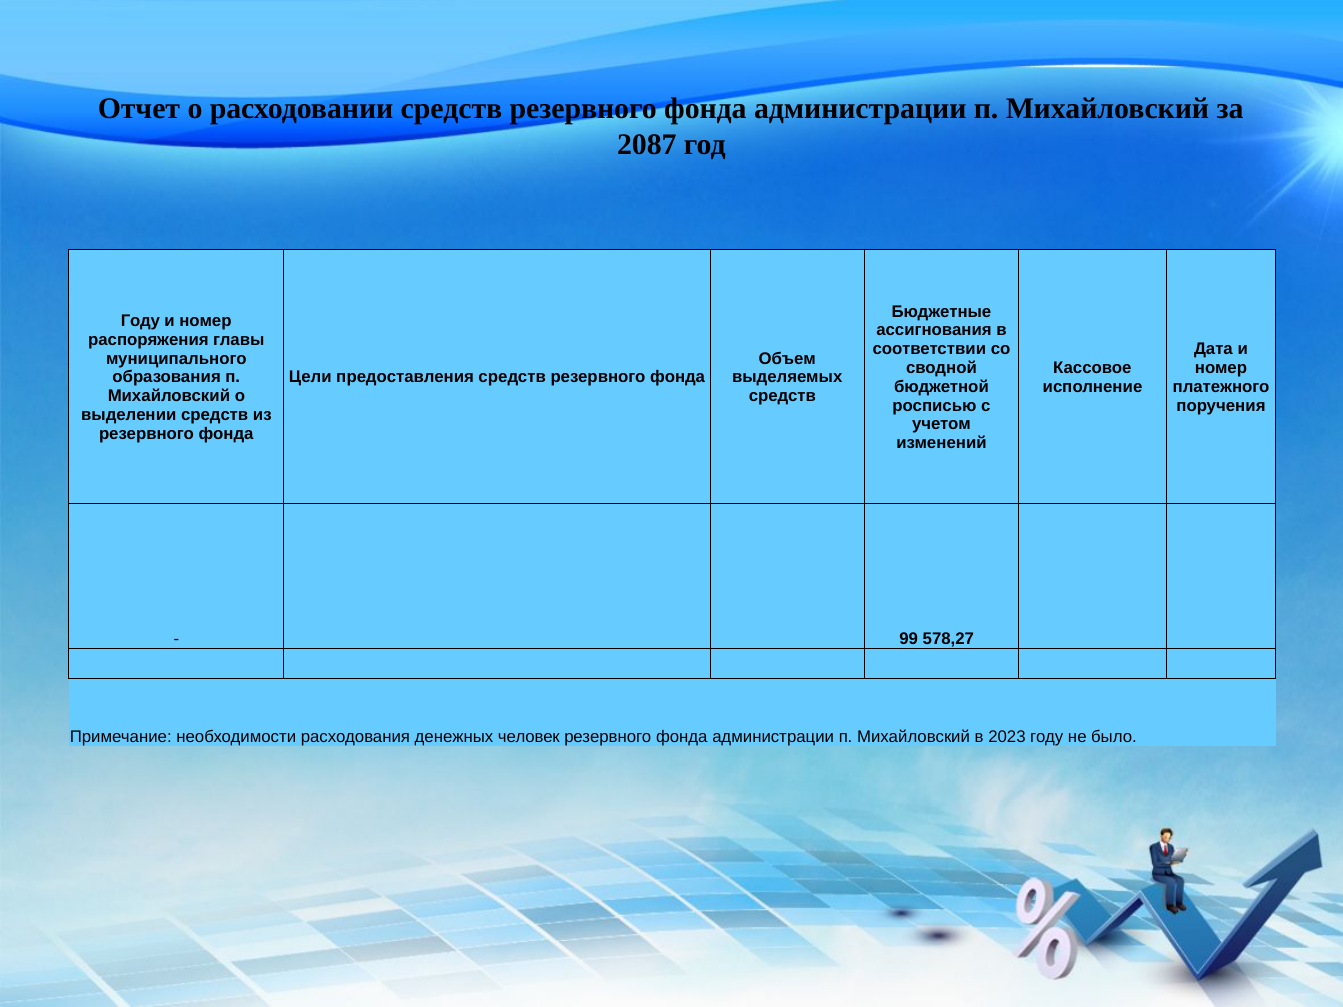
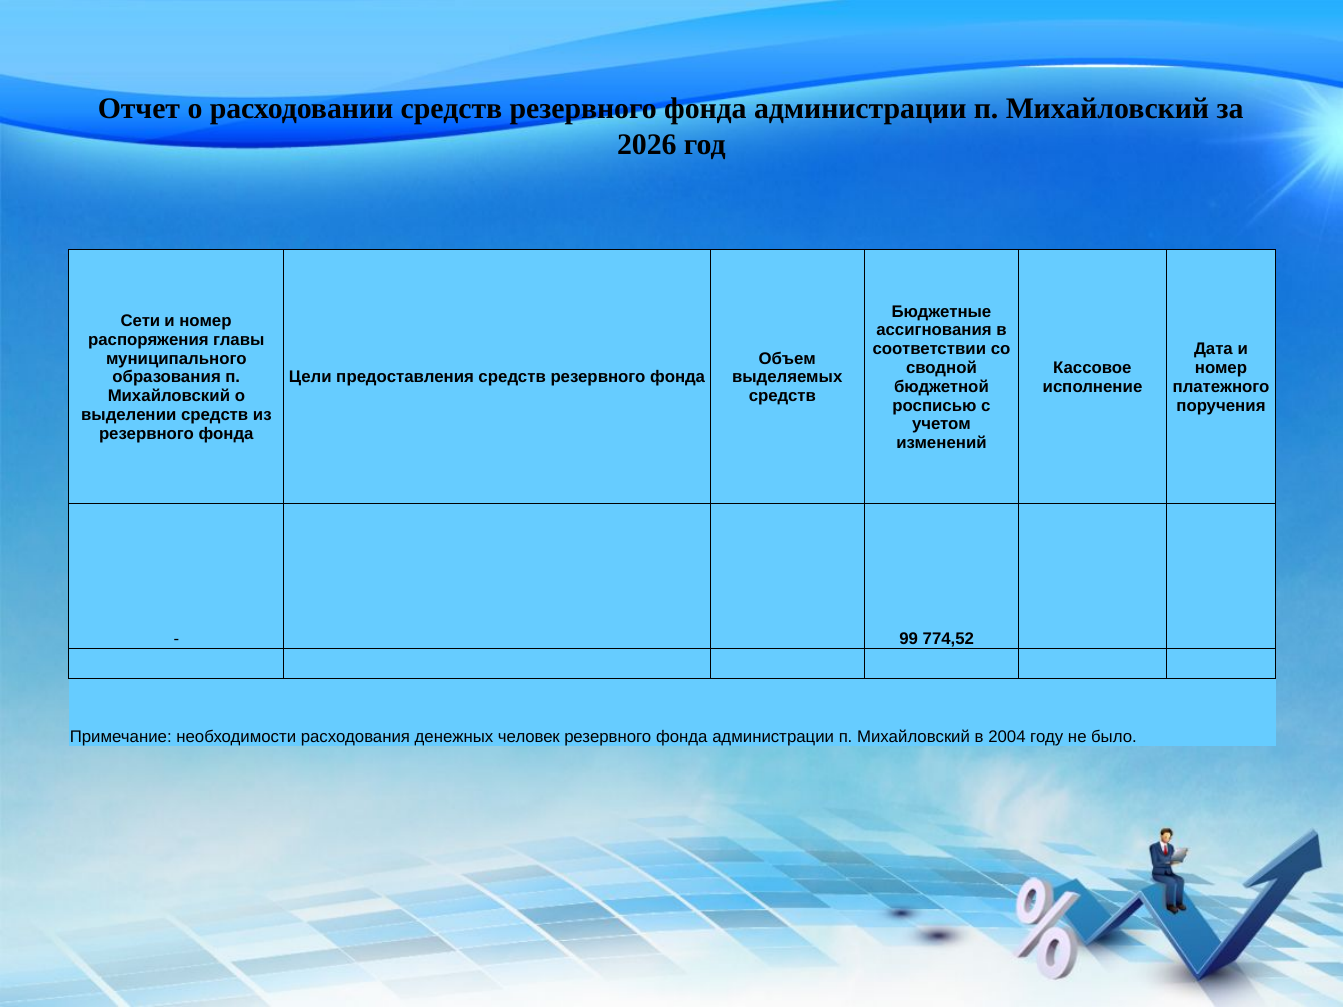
2087: 2087 -> 2026
Году at (140, 321): Году -> Сети
578,27: 578,27 -> 774,52
2023: 2023 -> 2004
